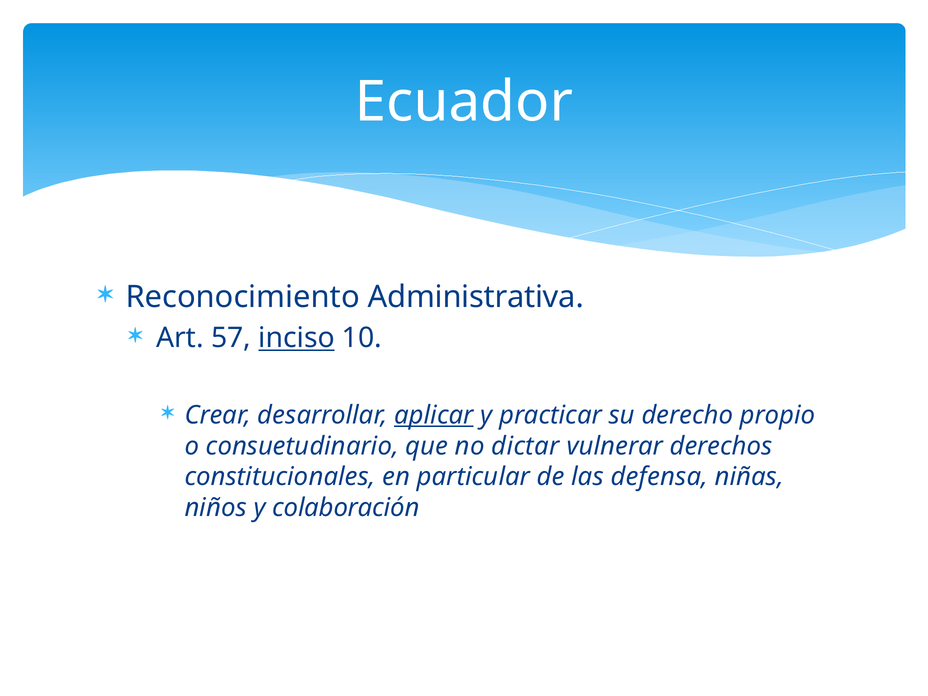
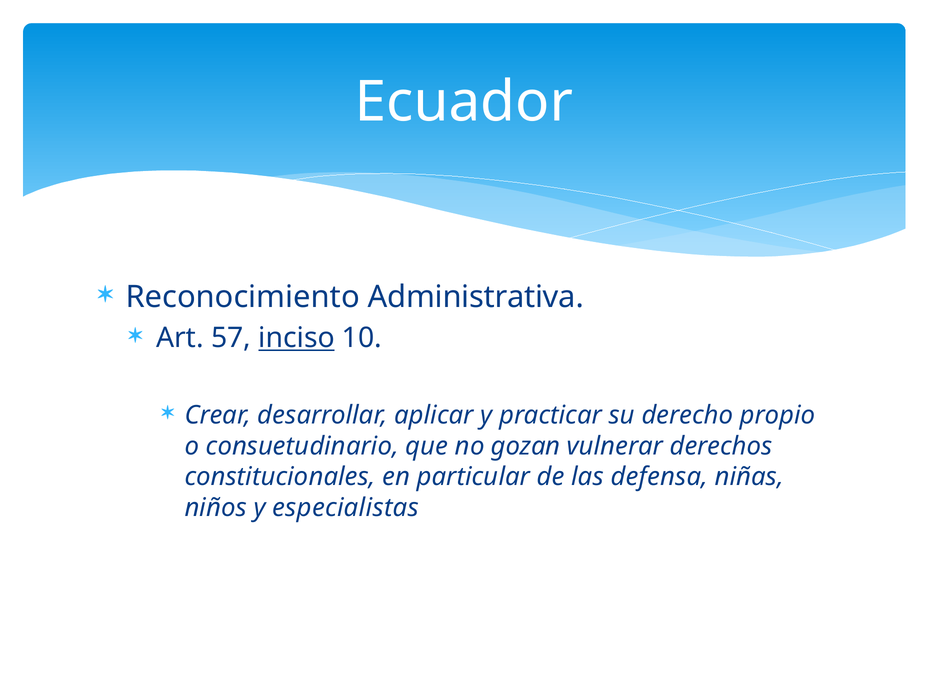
aplicar underline: present -> none
dictar: dictar -> gozan
colaboración: colaboración -> especialistas
